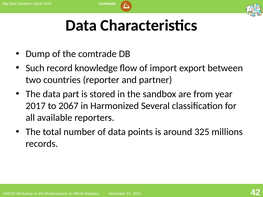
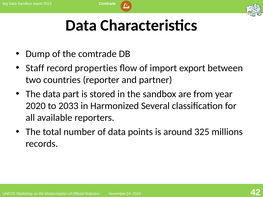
Such: Such -> Staff
knowledge: knowledge -> properties
2017: 2017 -> 2020
2067: 2067 -> 2033
